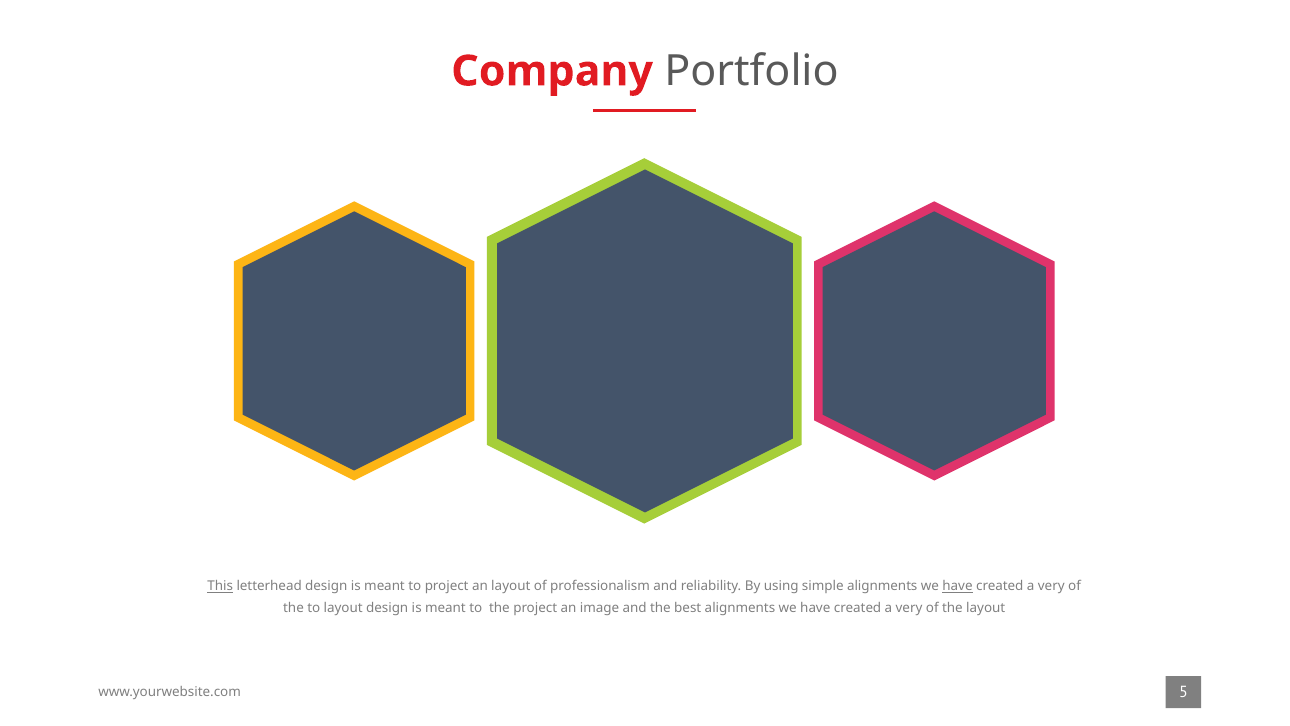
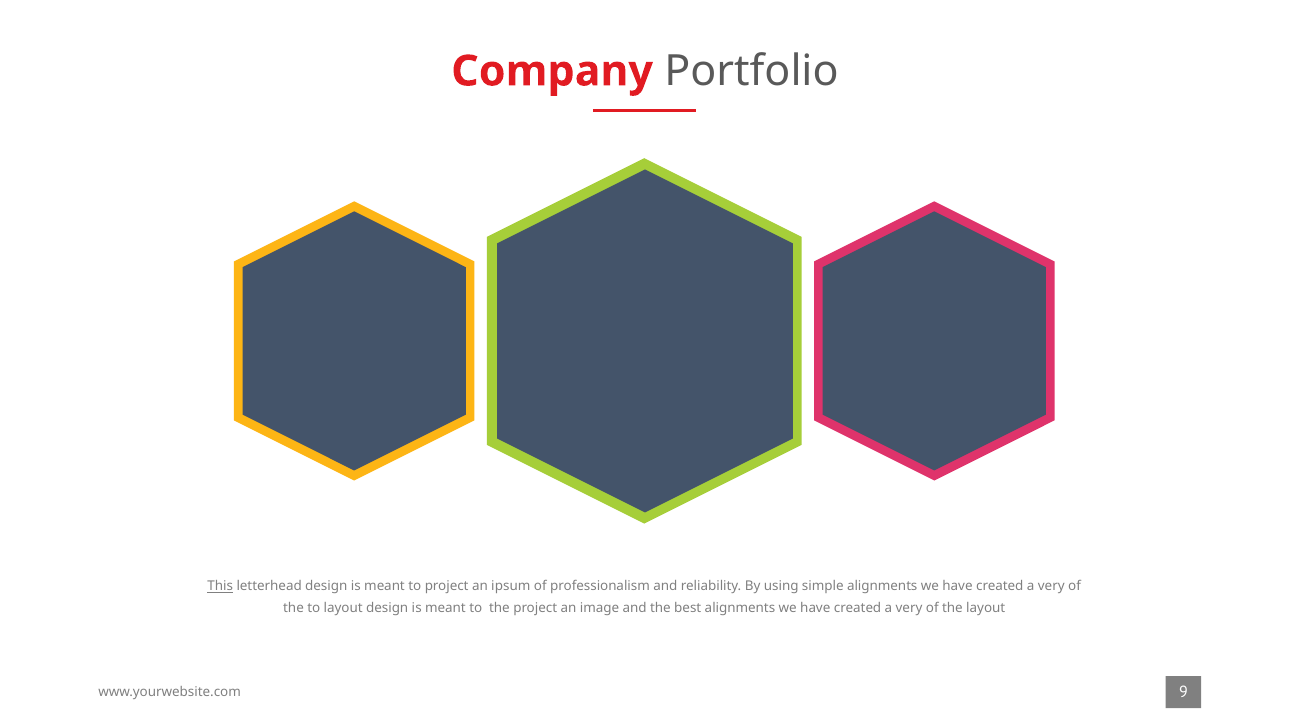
an layout: layout -> ipsum
have at (958, 586) underline: present -> none
5: 5 -> 9
